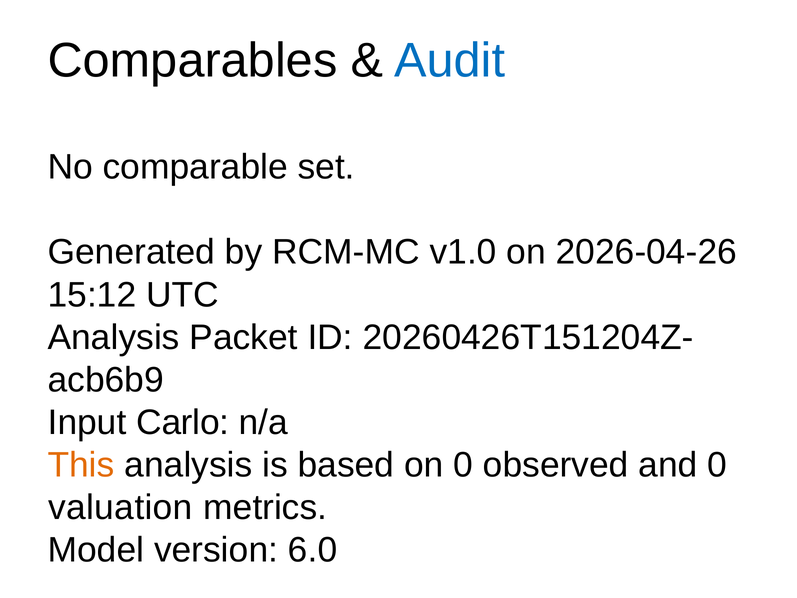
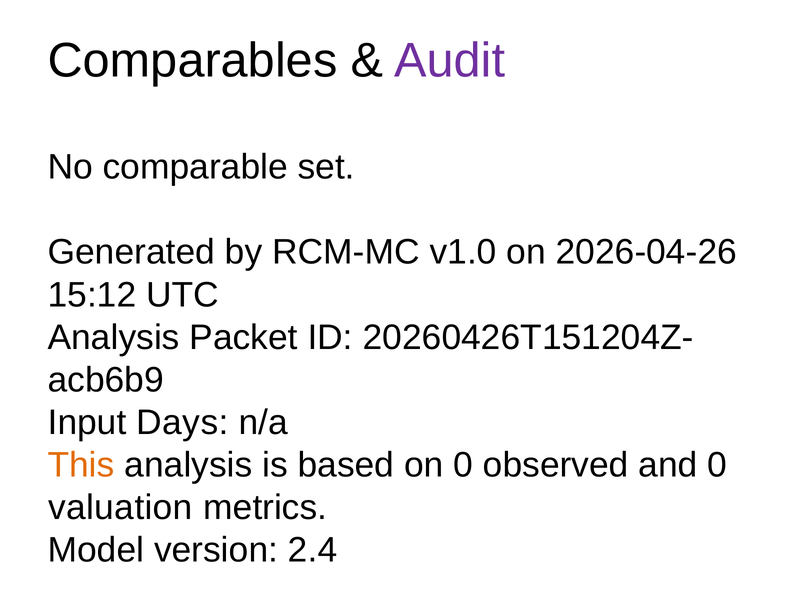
Audit colour: blue -> purple
Carlo: Carlo -> Days
6.0: 6.0 -> 2.4
